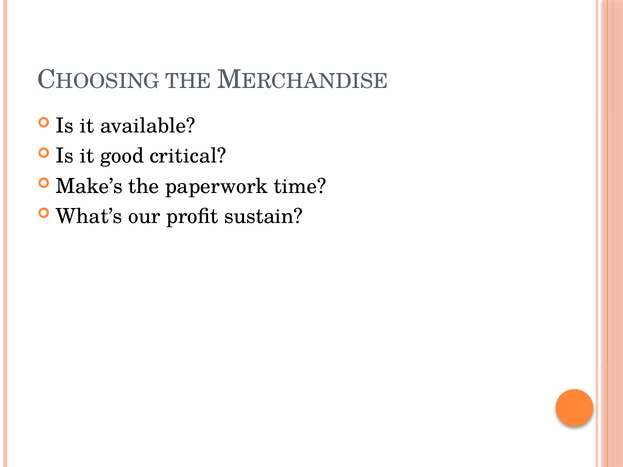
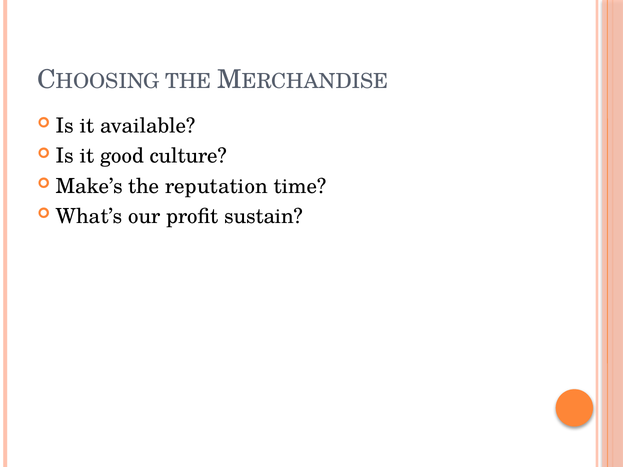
critical: critical -> culture
paperwork: paperwork -> reputation
